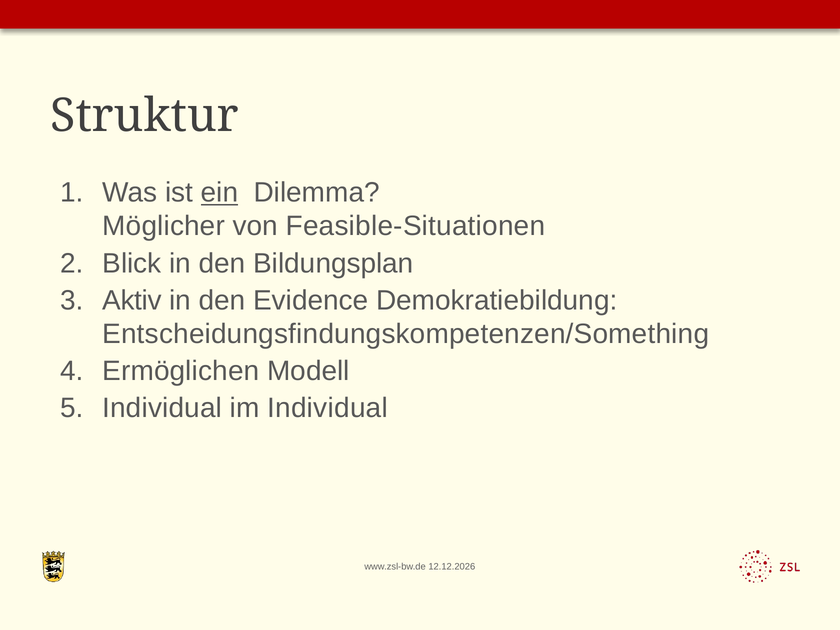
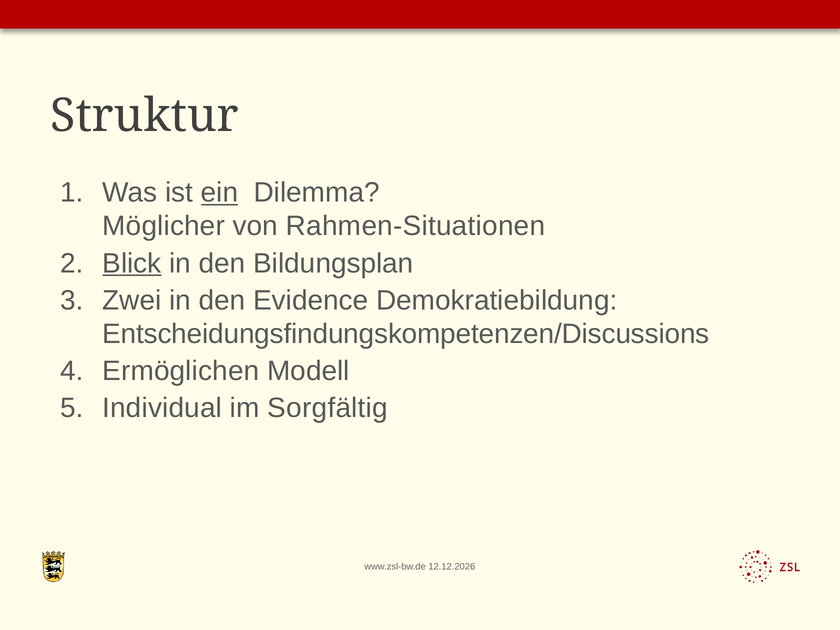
Feasible-Situationen: Feasible-Situationen -> Rahmen-Situationen
Blick underline: none -> present
Aktiv: Aktiv -> Zwei
Entscheidungsfindungskompetenzen/Something: Entscheidungsfindungskompetenzen/Something -> Entscheidungsfindungskompetenzen/Discussions
im Individual: Individual -> Sorgfältig
